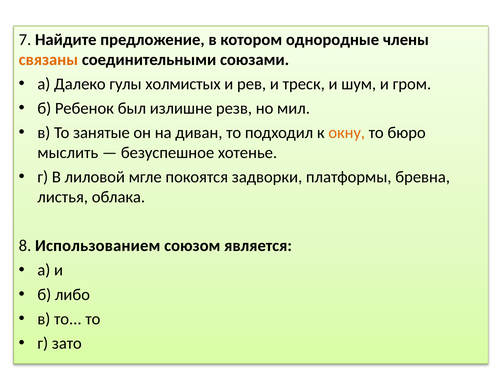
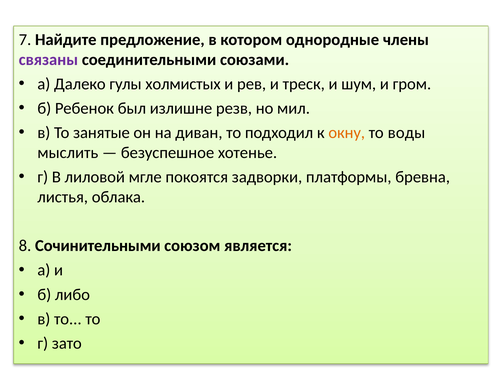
связаны colour: orange -> purple
бюро: бюро -> воды
Использованием: Использованием -> Сочинительными
